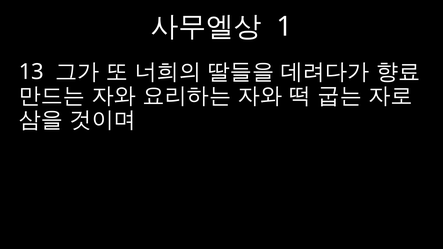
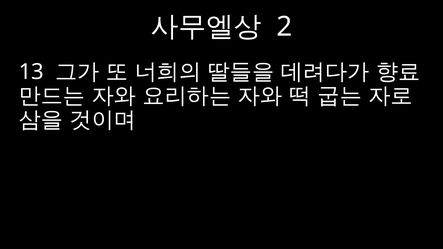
1: 1 -> 2
